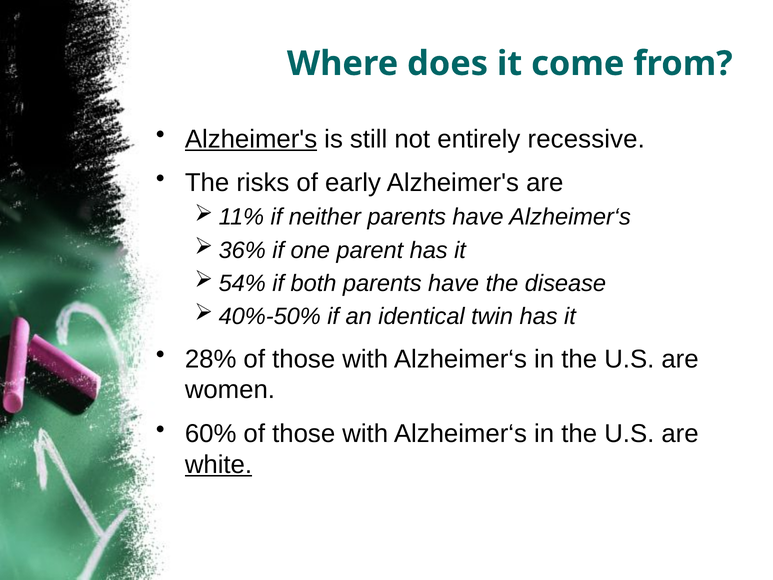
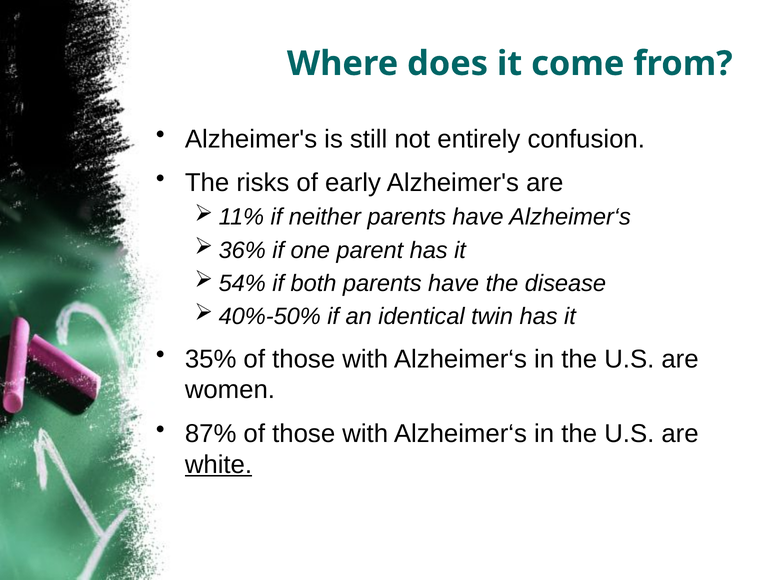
Alzheimer's at (251, 139) underline: present -> none
recessive: recessive -> confusion
28%: 28% -> 35%
60%: 60% -> 87%
